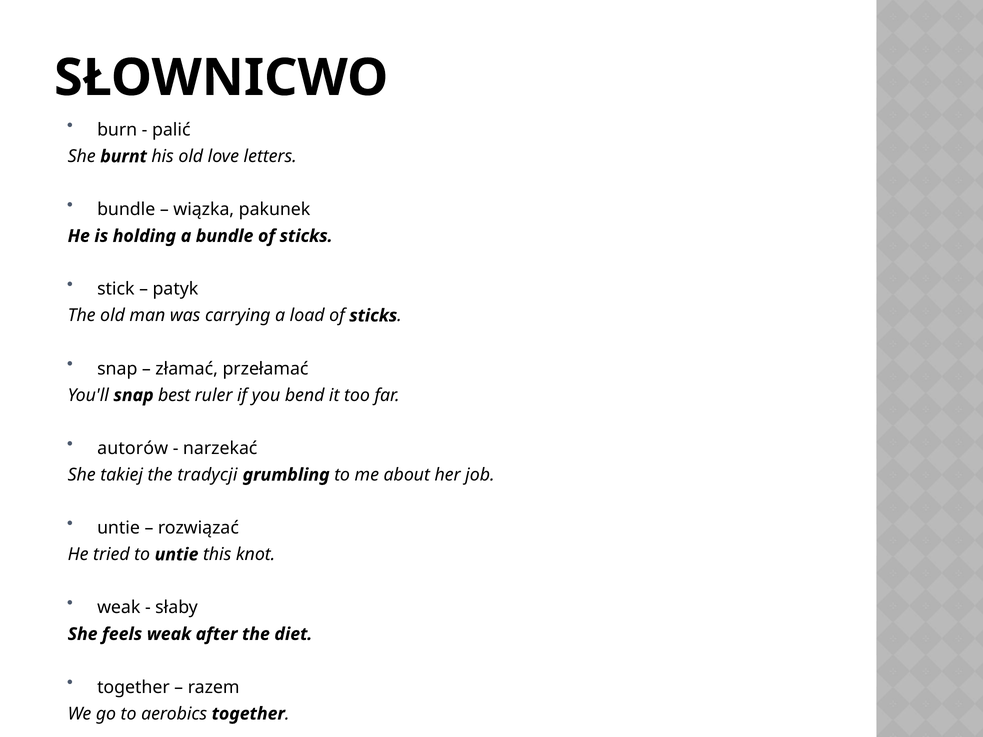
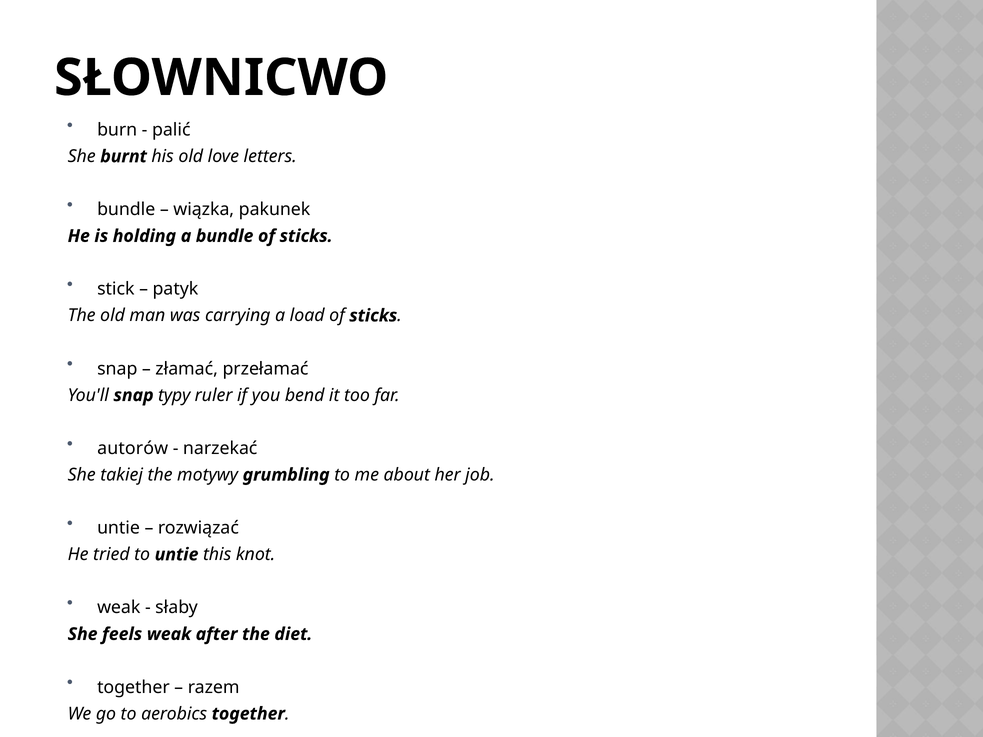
best: best -> typy
tradycji: tradycji -> motywy
